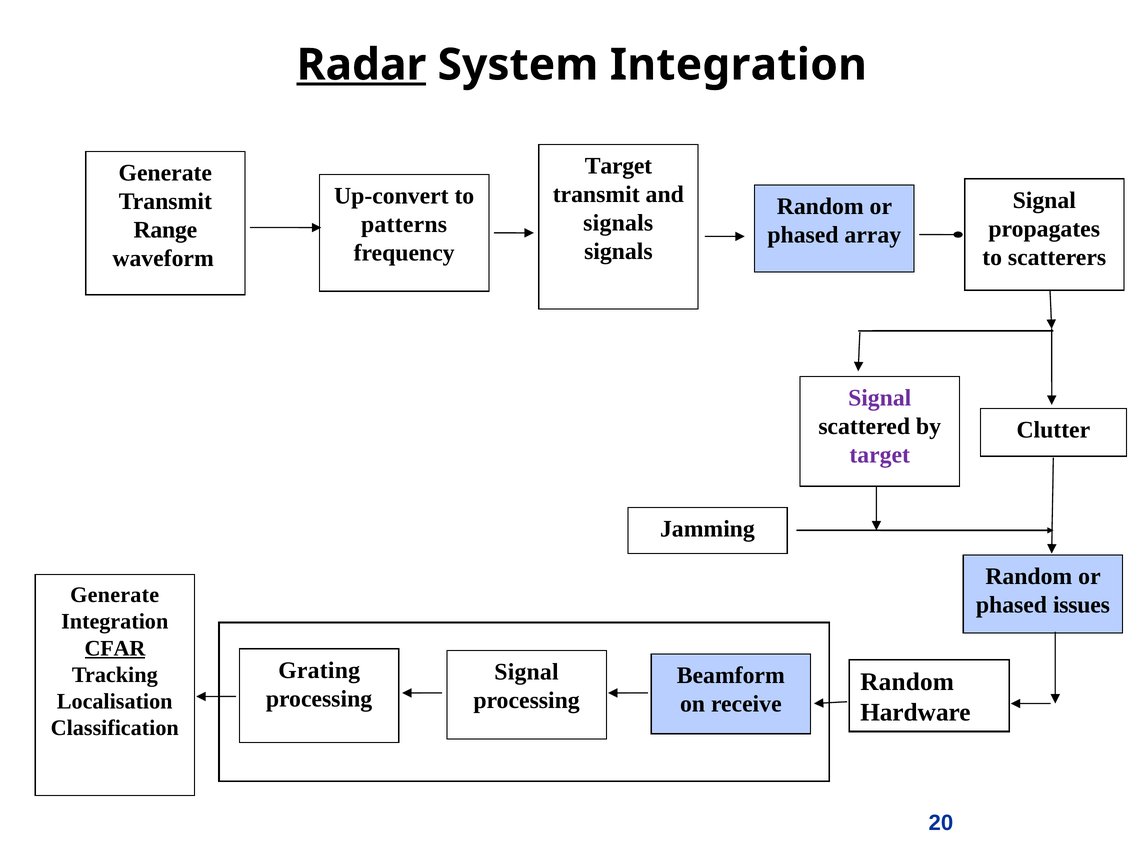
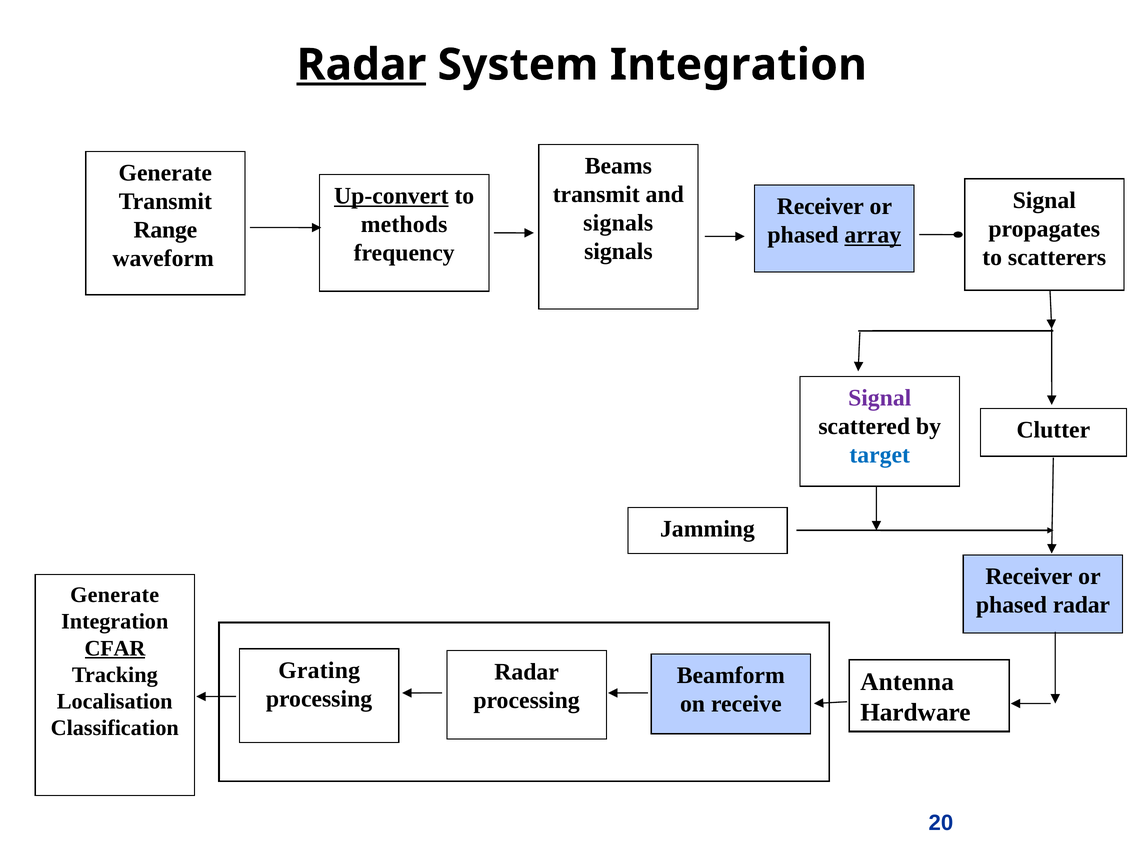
Target at (618, 166): Target -> Beams
Up-convert underline: none -> present
Random at (820, 207): Random -> Receiver
patterns: patterns -> methods
array underline: none -> present
target at (880, 455) colour: purple -> blue
Random at (1029, 577): Random -> Receiver
phased issues: issues -> radar
Signal at (526, 672): Signal -> Radar
Random at (907, 682): Random -> Antenna
